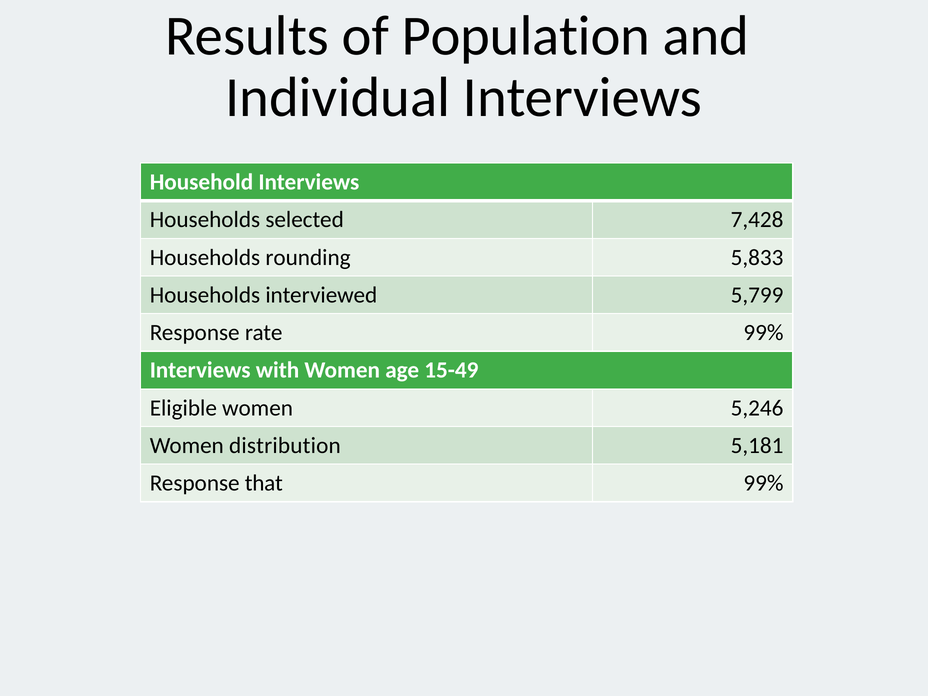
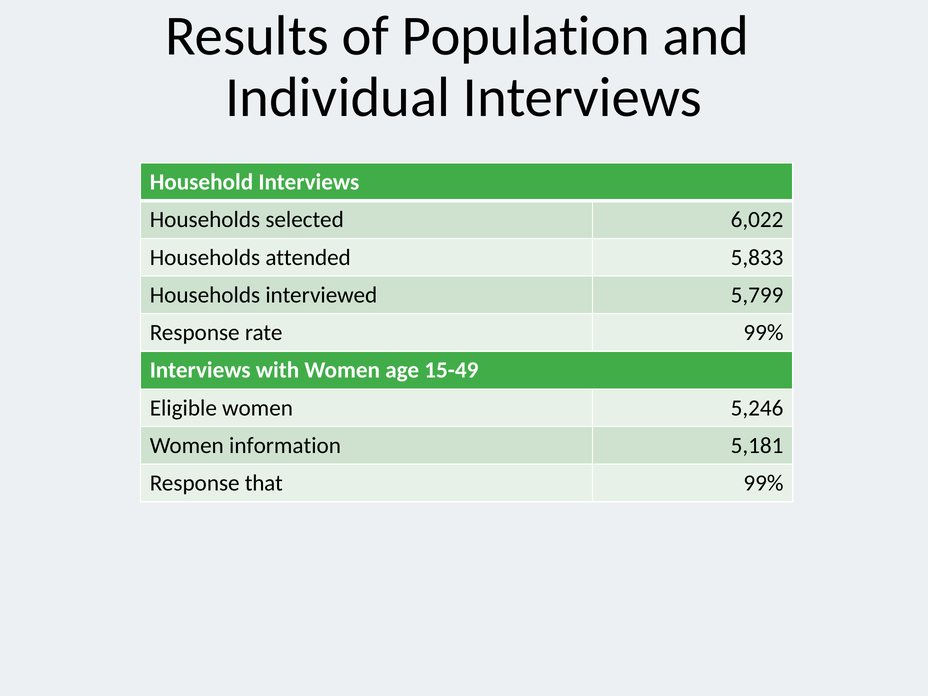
7,428: 7,428 -> 6,022
rounding: rounding -> attended
distribution: distribution -> information
